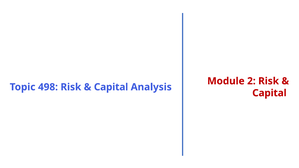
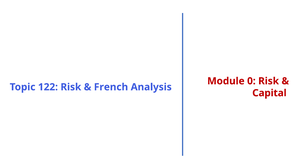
2: 2 -> 0
498: 498 -> 122
Capital at (111, 87): Capital -> French
